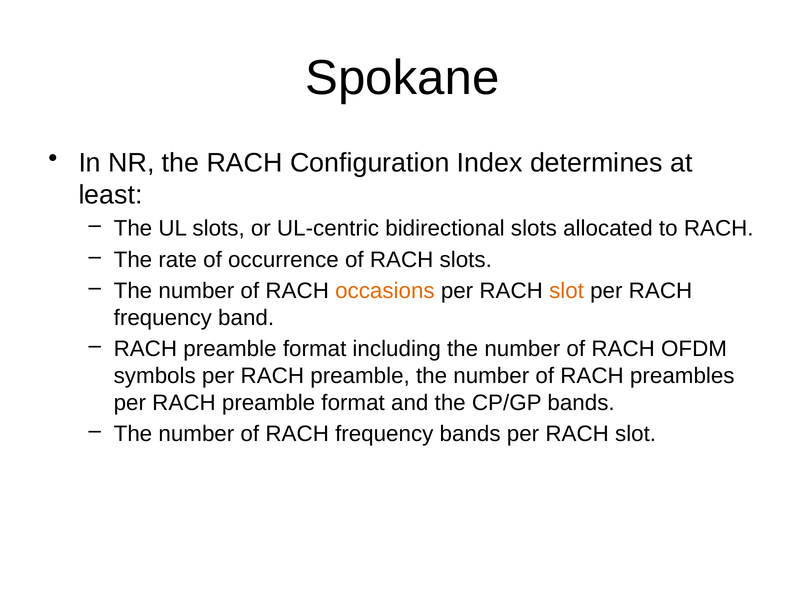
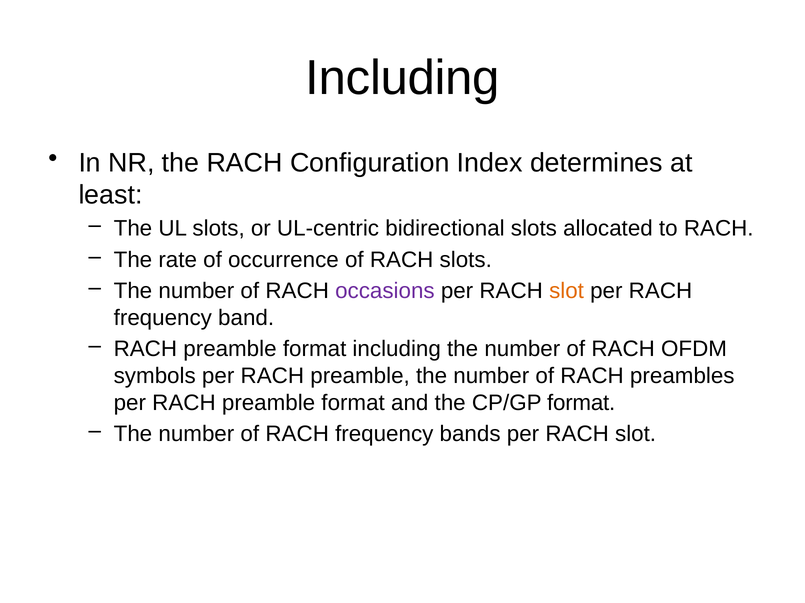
Spokane at (402, 78): Spokane -> Including
occasions colour: orange -> purple
CP/GP bands: bands -> format
